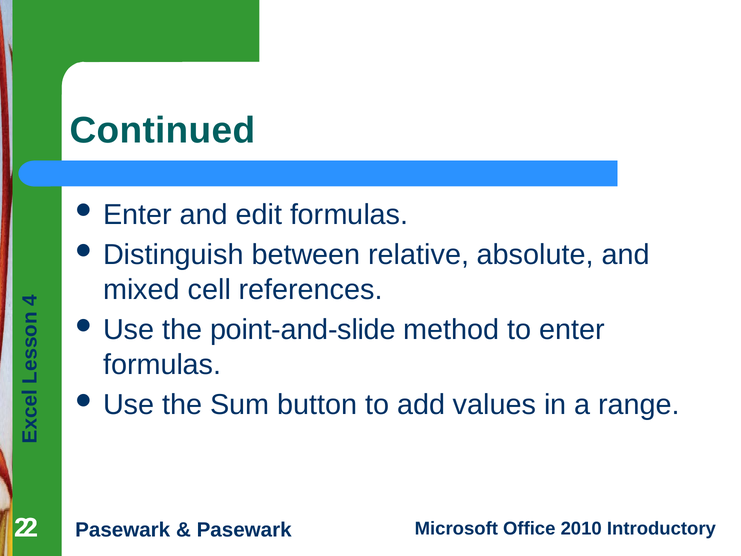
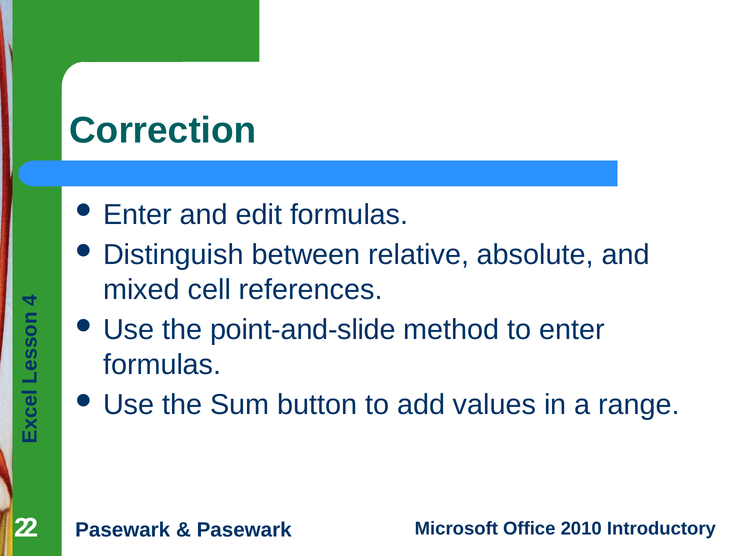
Continued: Continued -> Correction
